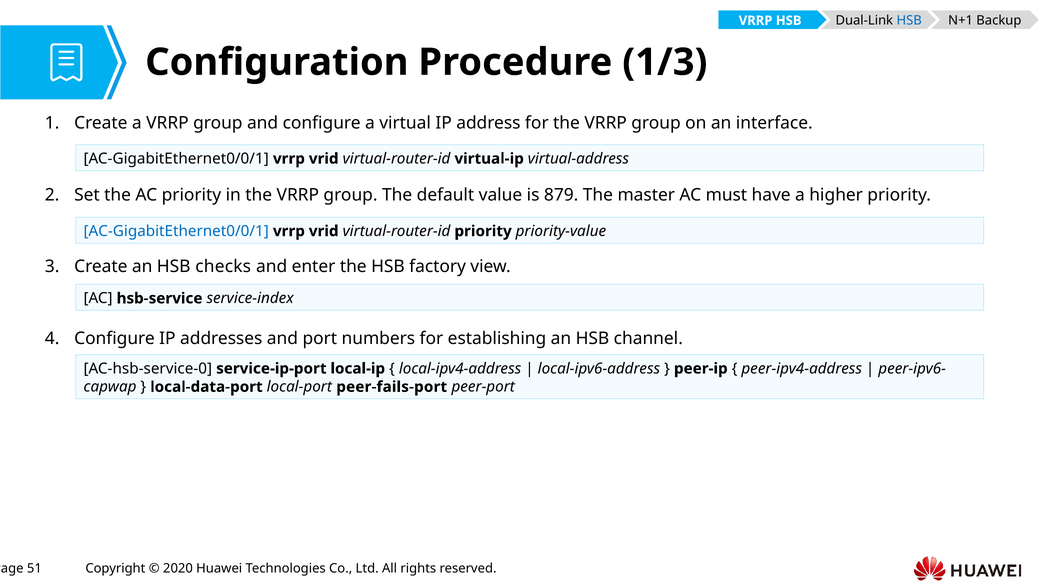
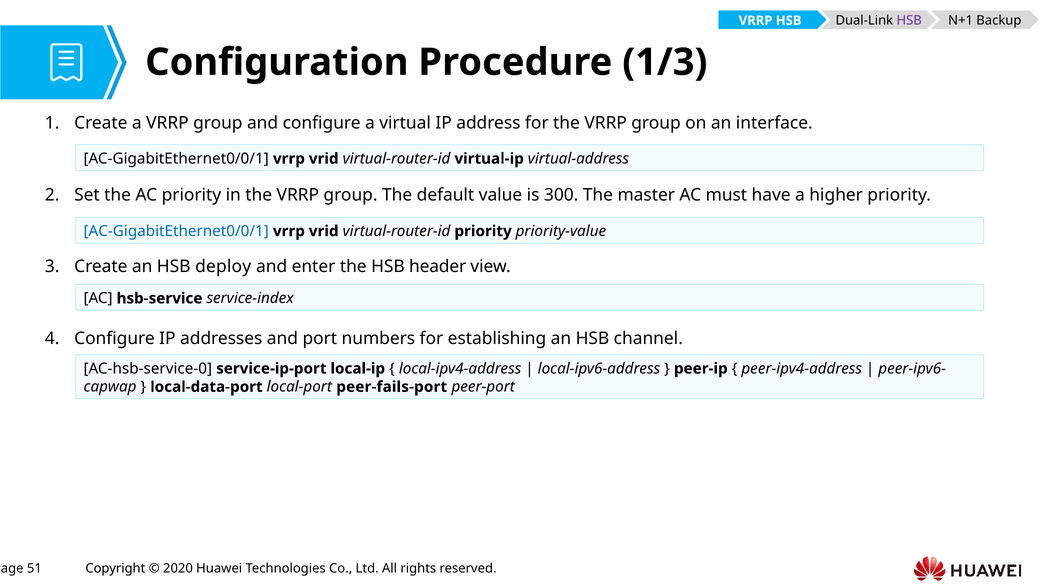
HSB at (909, 21) colour: blue -> purple
879: 879 -> 300
checks: checks -> deploy
factory: factory -> header
